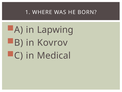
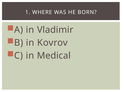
Lapwing: Lapwing -> Vladimir
